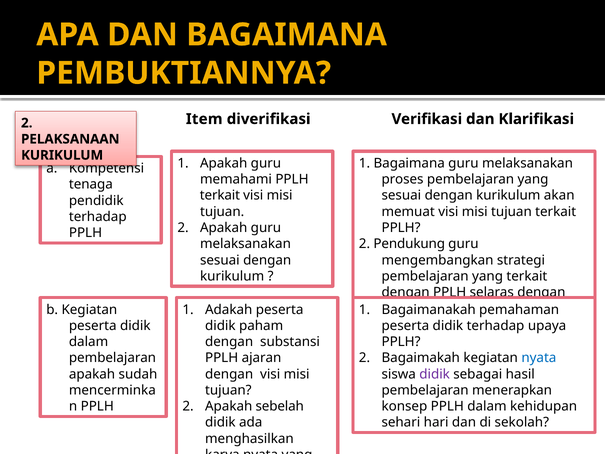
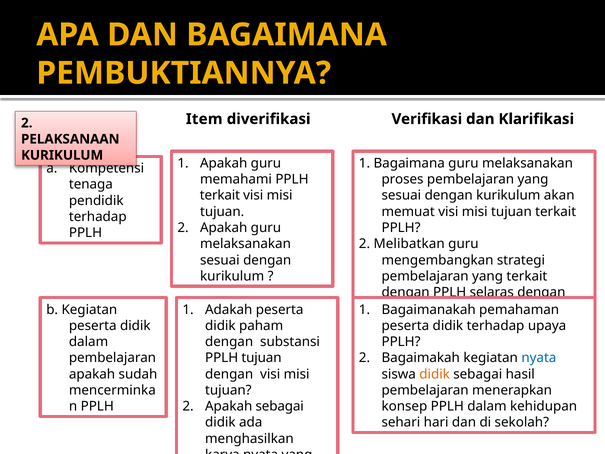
Pendukung: Pendukung -> Melibatkan
PPLH ajaran: ajaran -> tujuan
didik at (435, 374) colour: purple -> orange
Apakah sebelah: sebelah -> sebagai
